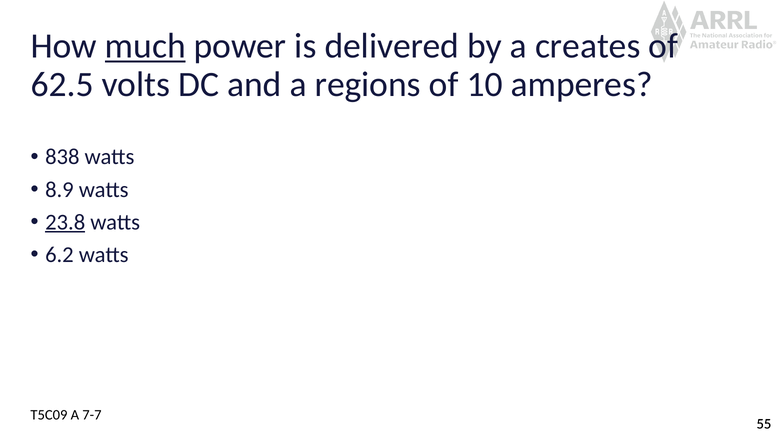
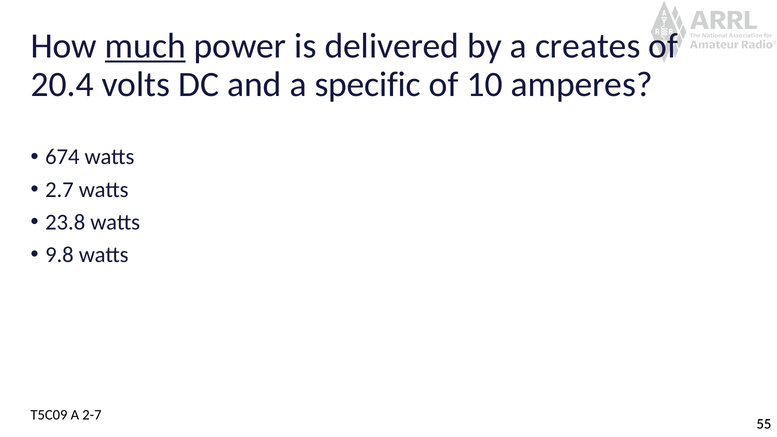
62.5: 62.5 -> 20.4
regions: regions -> specific
838: 838 -> 674
8.9: 8.9 -> 2.7
23.8 underline: present -> none
6.2: 6.2 -> 9.8
7-7: 7-7 -> 2-7
